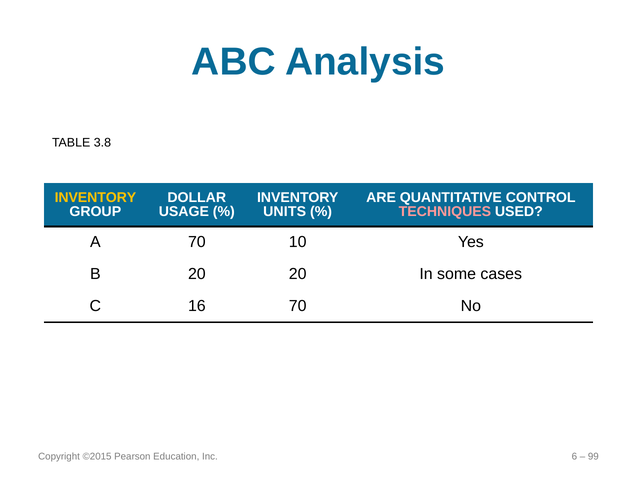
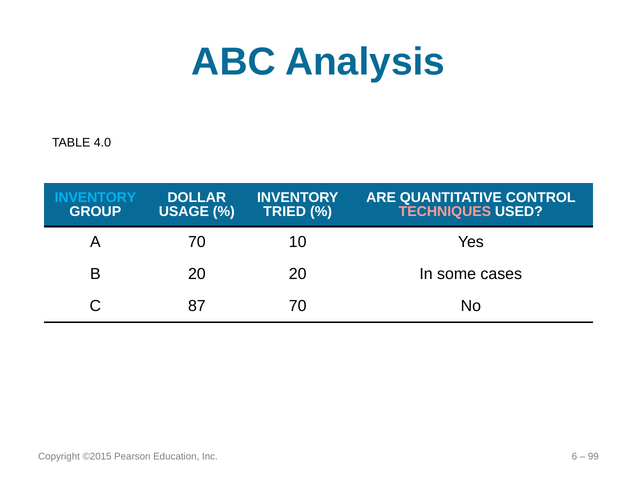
3.8: 3.8 -> 4.0
INVENTORY at (95, 197) colour: yellow -> light blue
UNITS: UNITS -> TRIED
16: 16 -> 87
